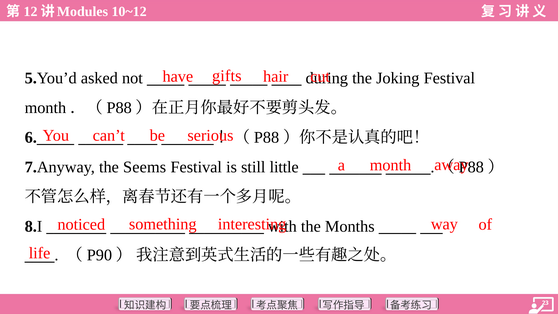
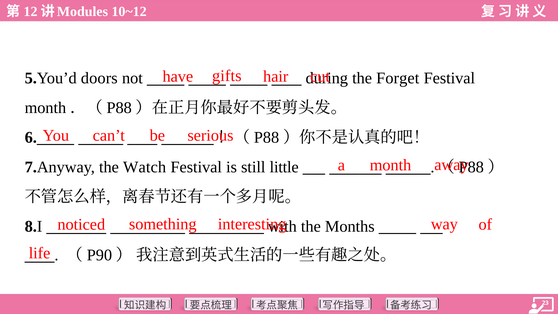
asked: asked -> doors
Joking: Joking -> Forget
Seems: Seems -> Watch
